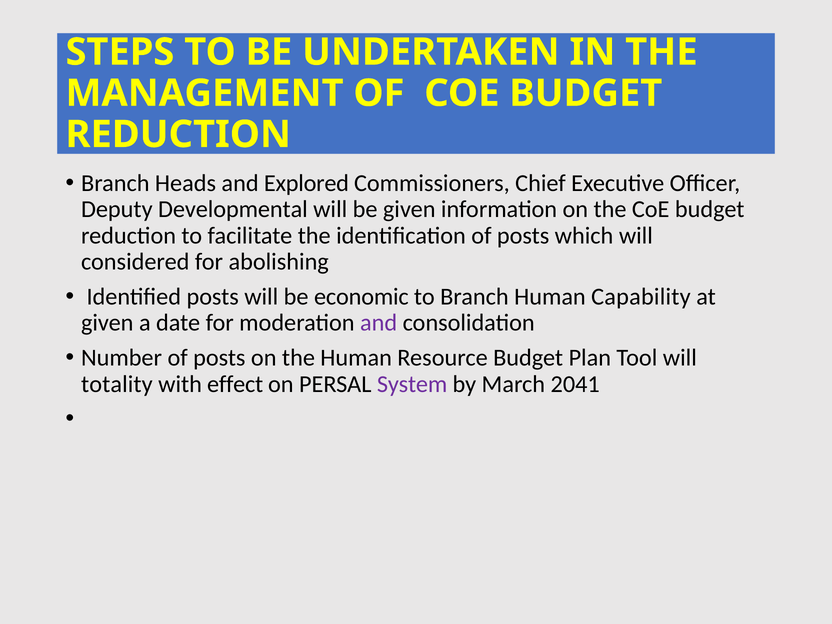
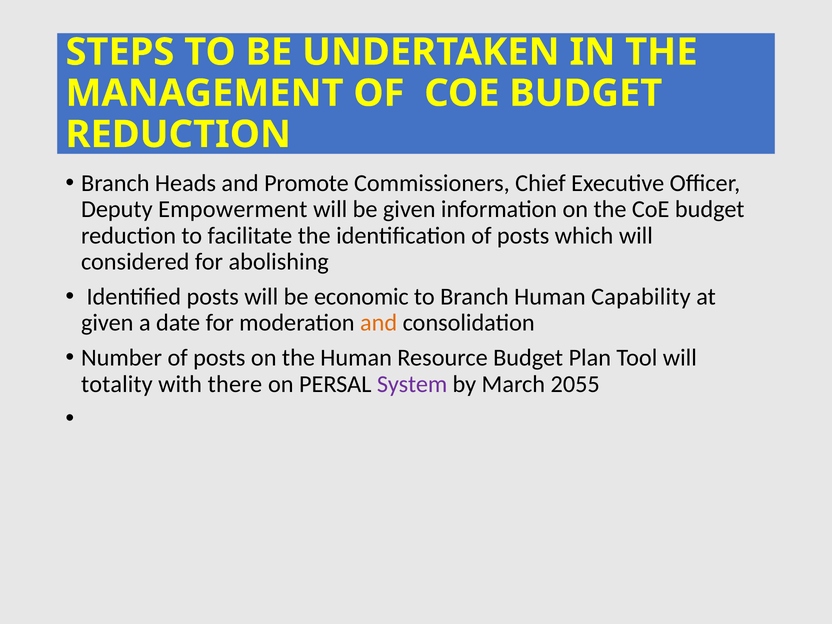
Explored: Explored -> Promote
Developmental: Developmental -> Empowerment
and at (379, 323) colour: purple -> orange
effect: effect -> there
2041: 2041 -> 2055
